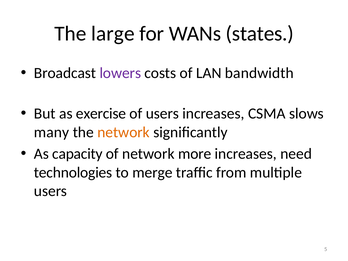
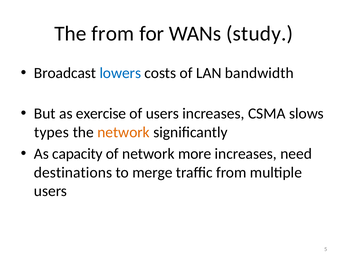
The large: large -> from
states: states -> study
lowers colour: purple -> blue
many: many -> types
technologies: technologies -> destinations
